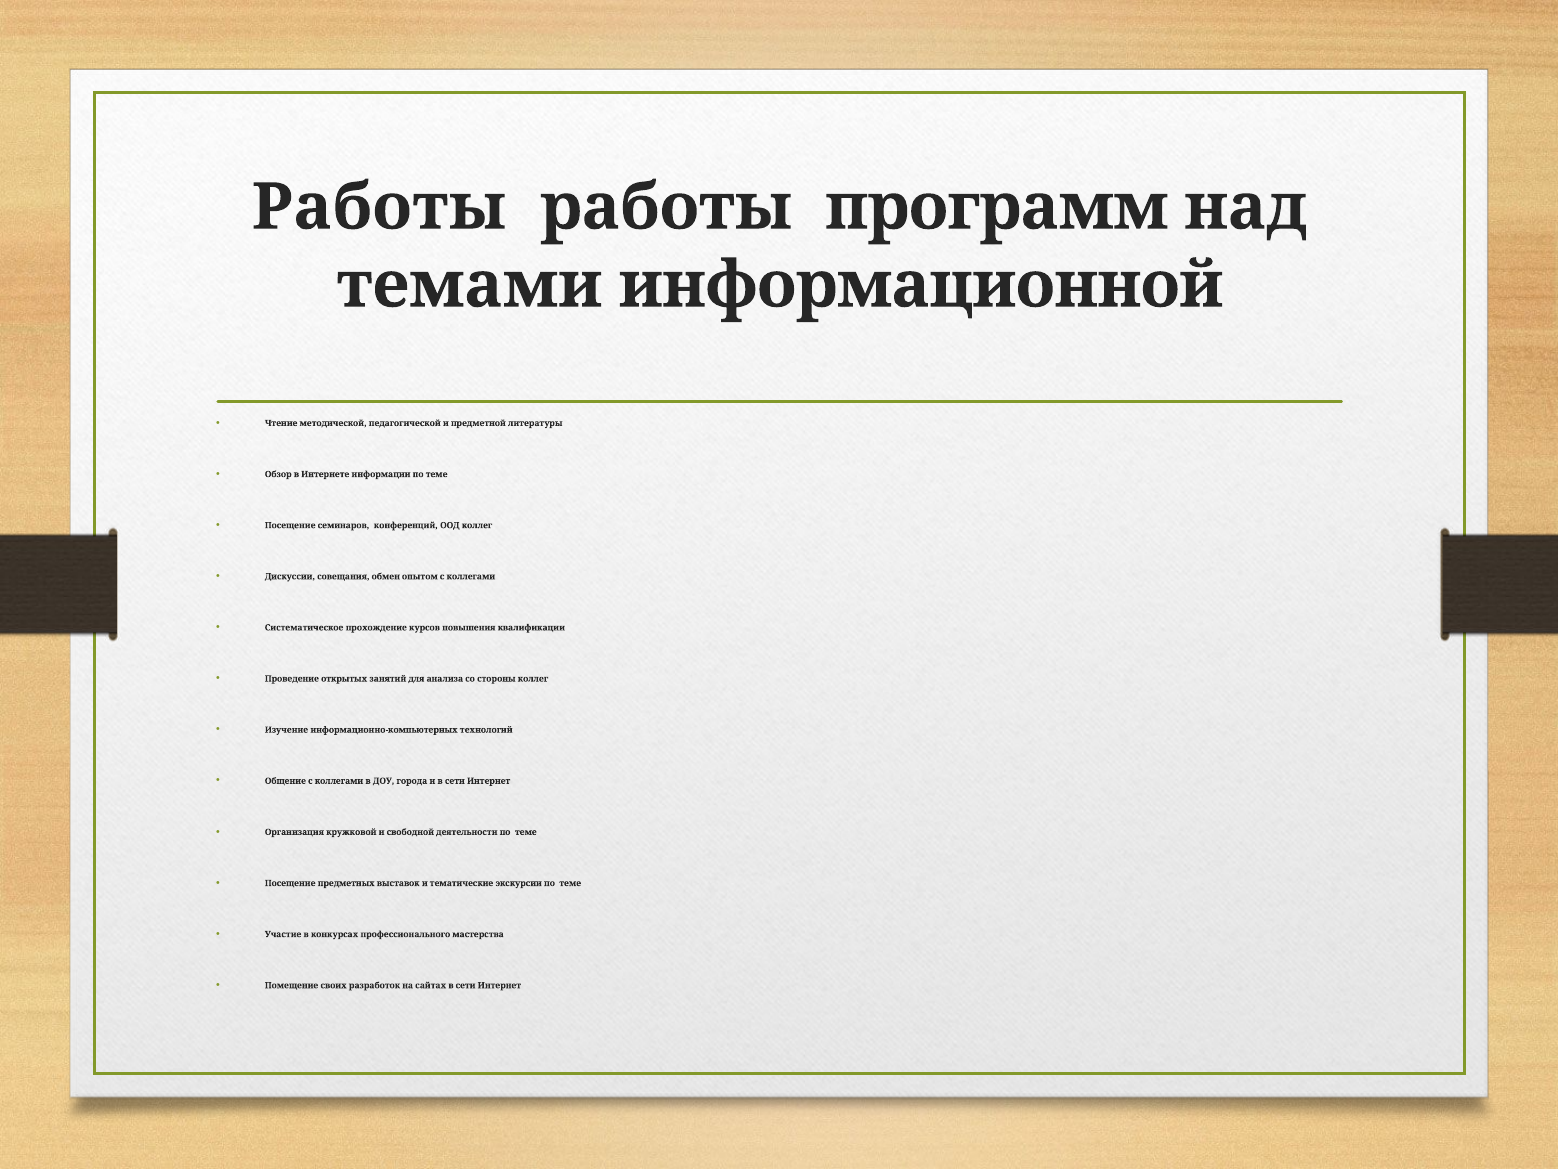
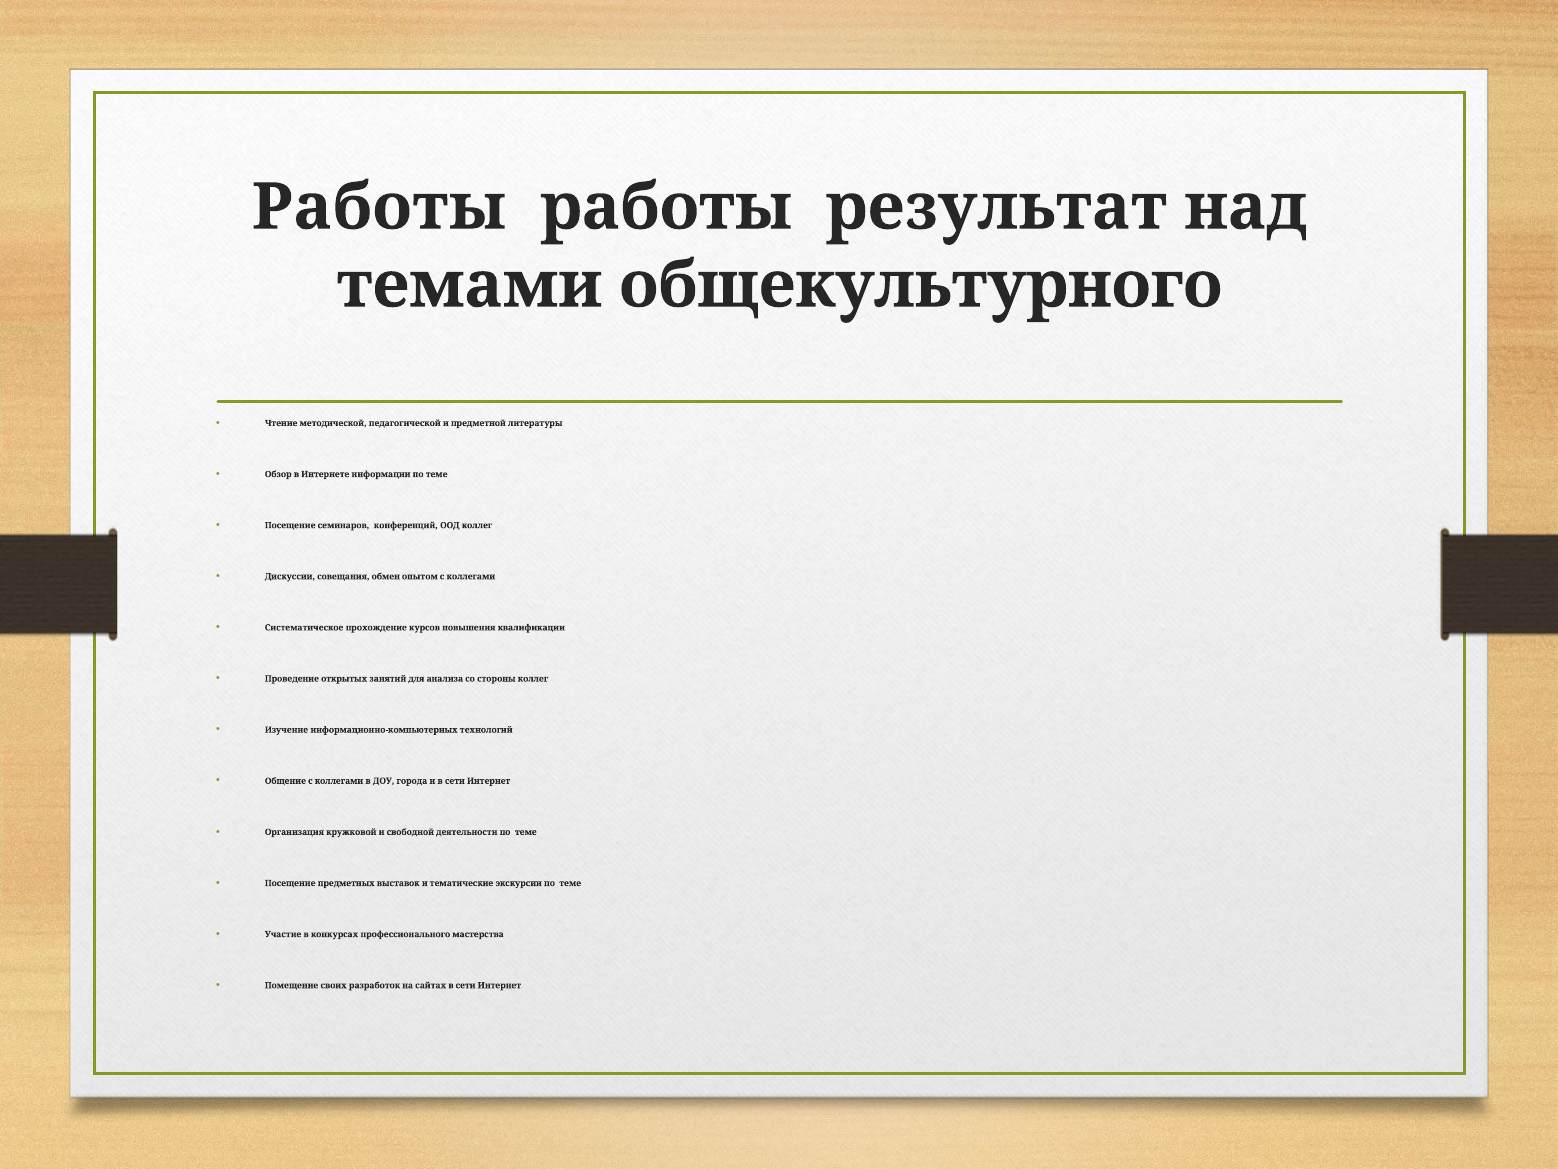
программ: программ -> результат
информационной: информационной -> общекультурного
